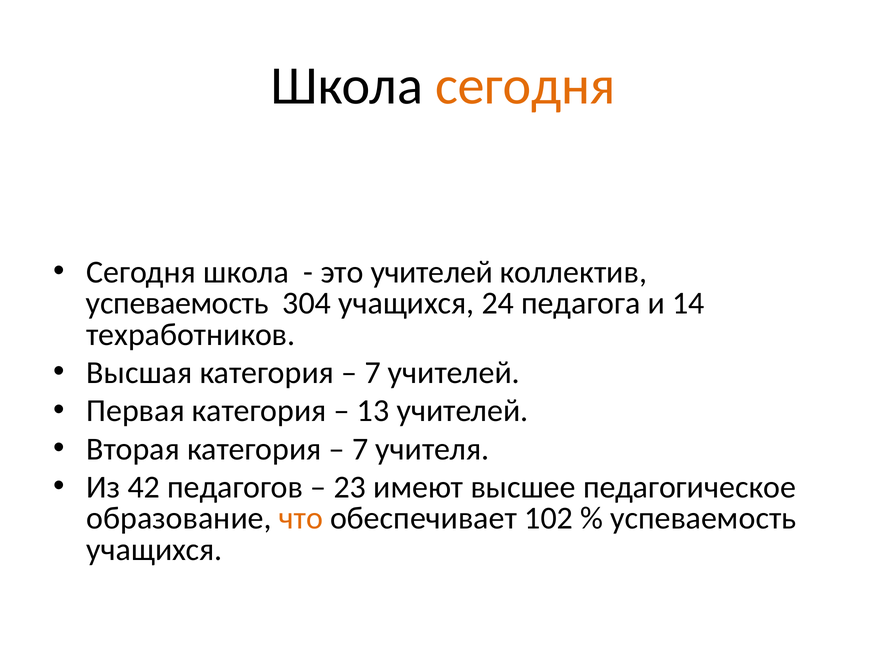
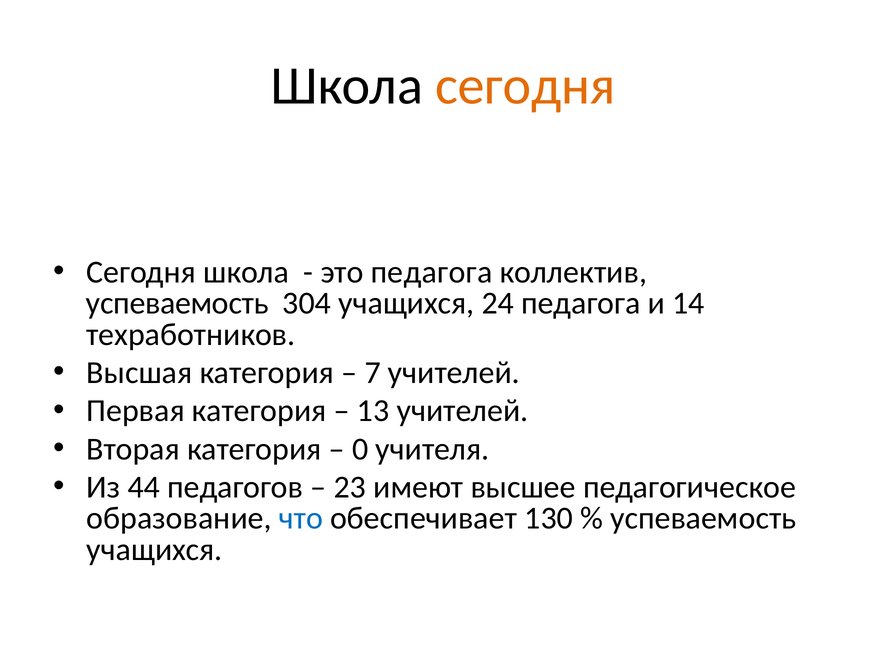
это учителей: учителей -> педагога
7 at (360, 449): 7 -> 0
42: 42 -> 44
что colour: orange -> blue
102: 102 -> 130
